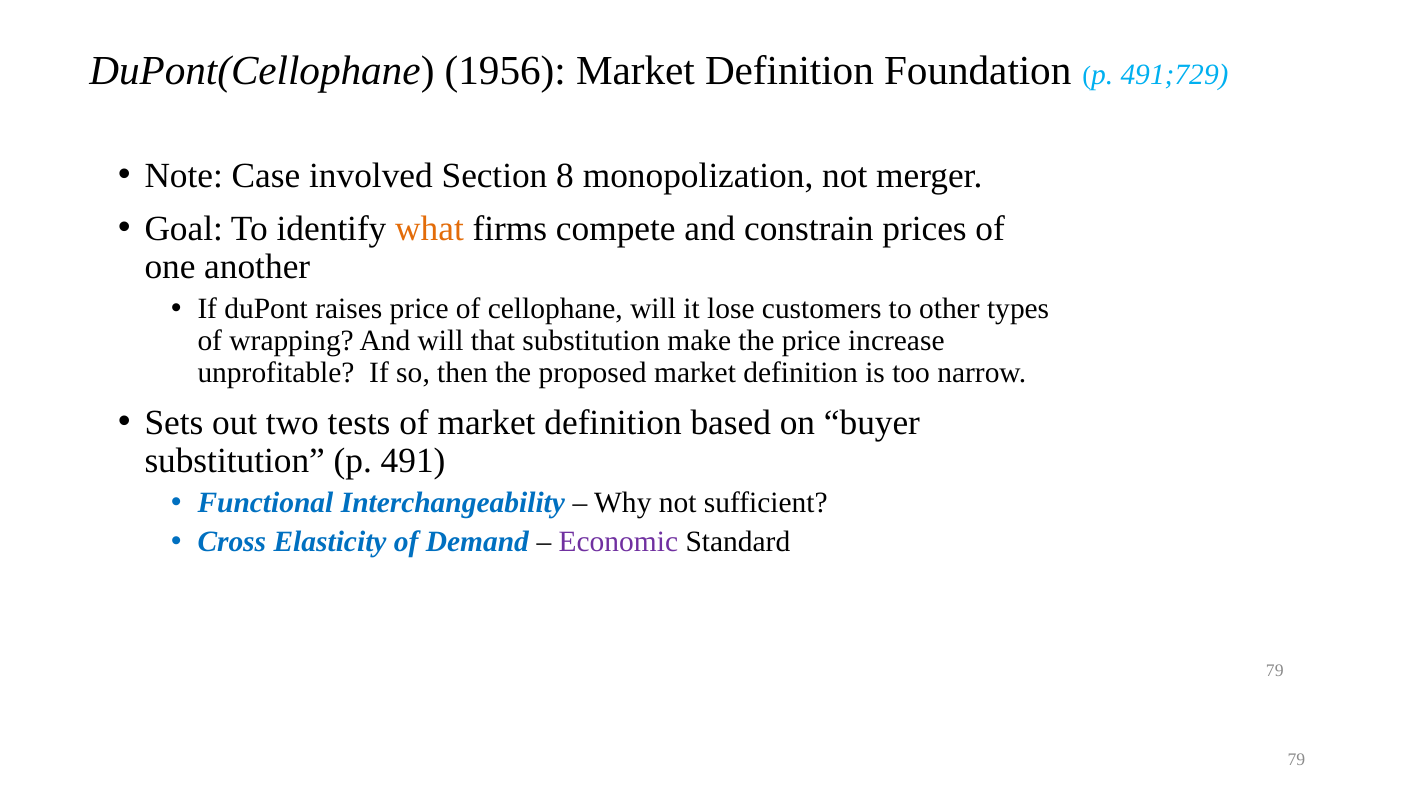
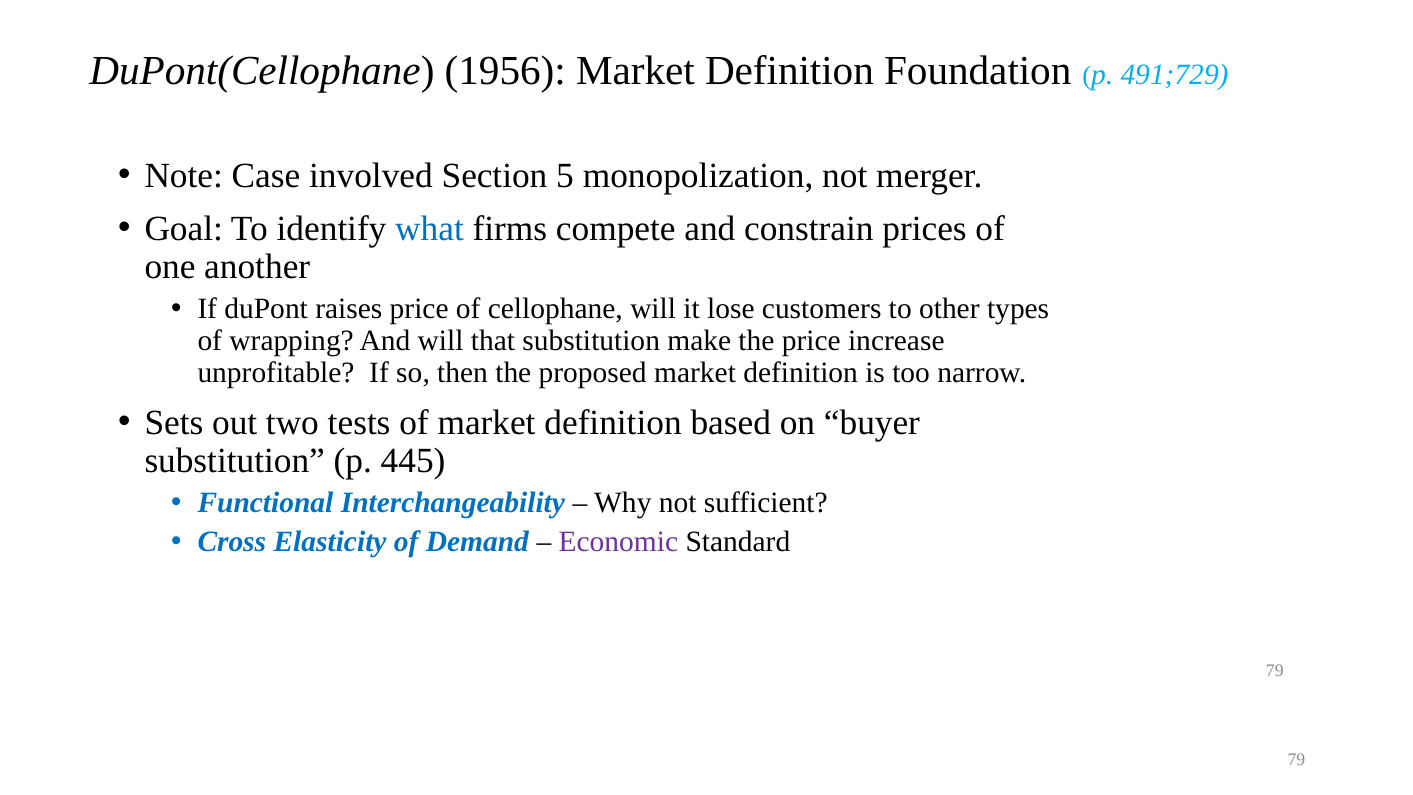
8: 8 -> 5
what colour: orange -> blue
491: 491 -> 445
